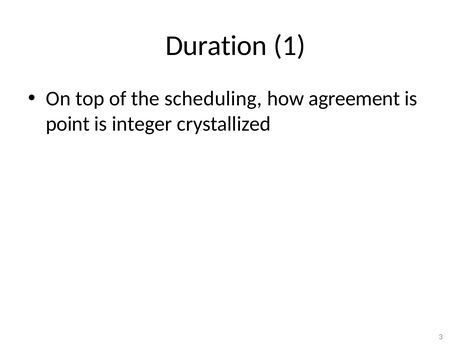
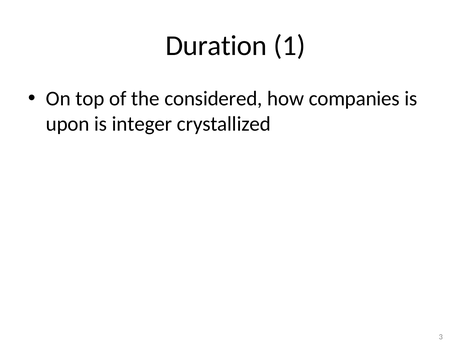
scheduling: scheduling -> considered
agreement: agreement -> companies
point: point -> upon
